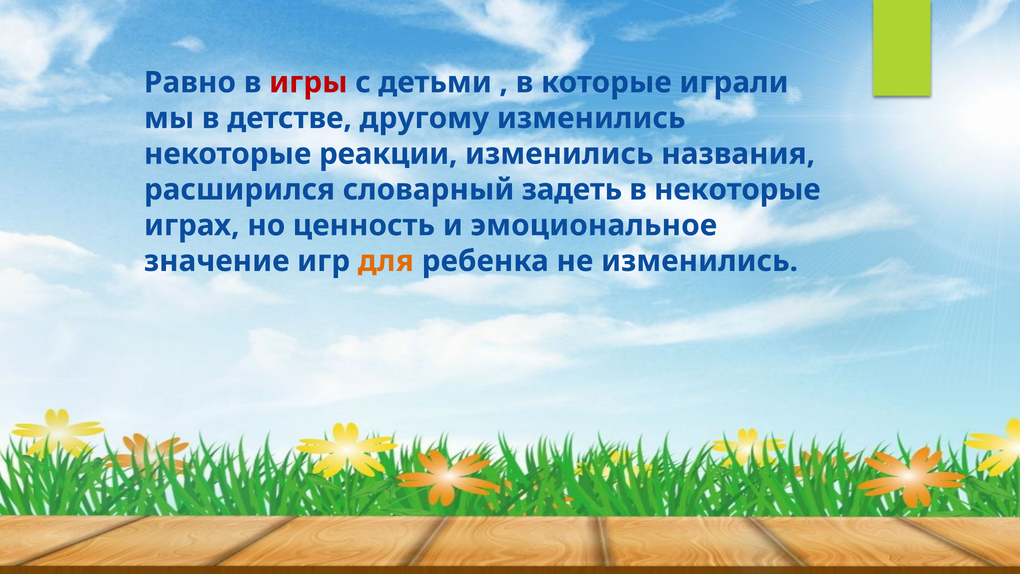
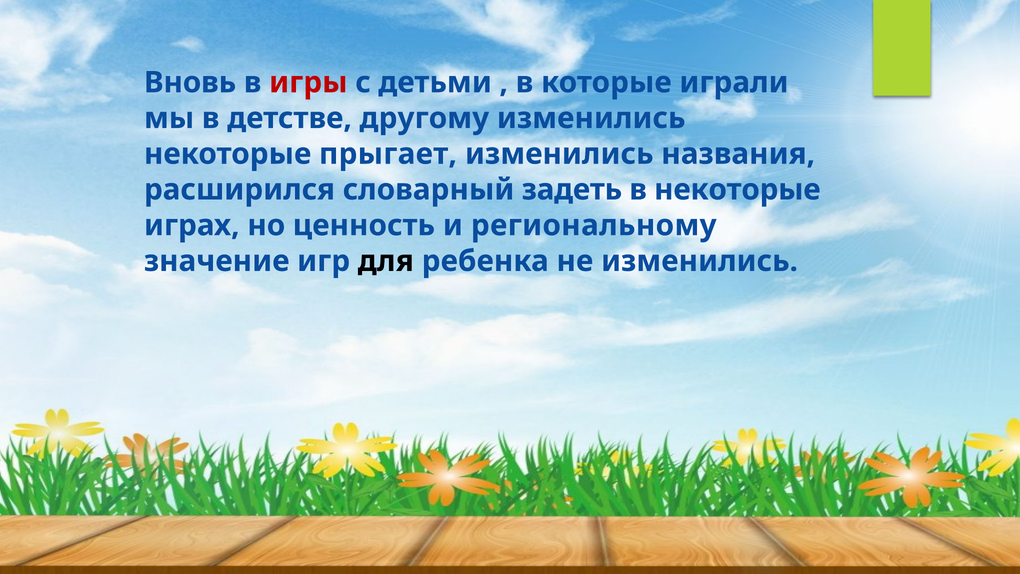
Равно: Равно -> Вновь
реакции: реакции -> прыгает
эмоциональное: эмоциональное -> региональному
для colour: orange -> black
